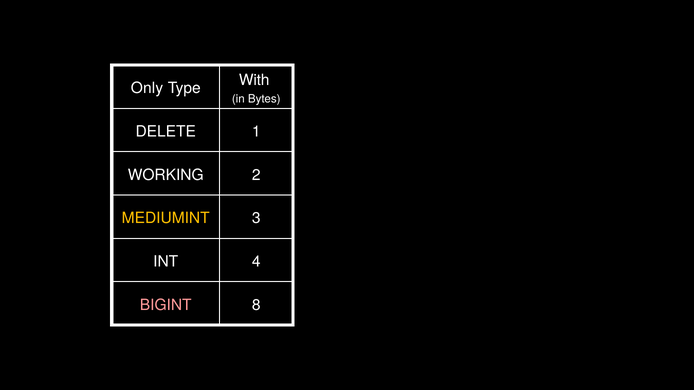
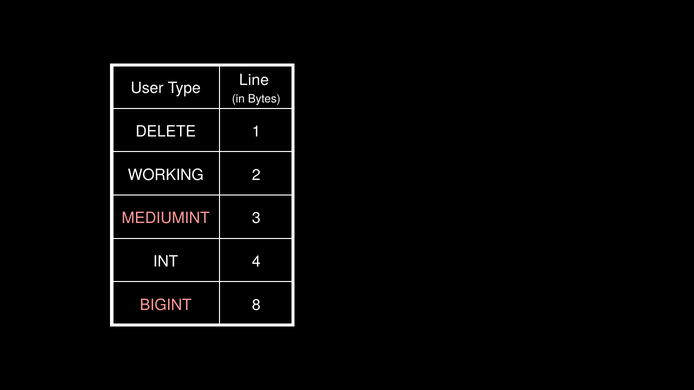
With: With -> Line
Only: Only -> User
MEDIUMINT colour: yellow -> pink
